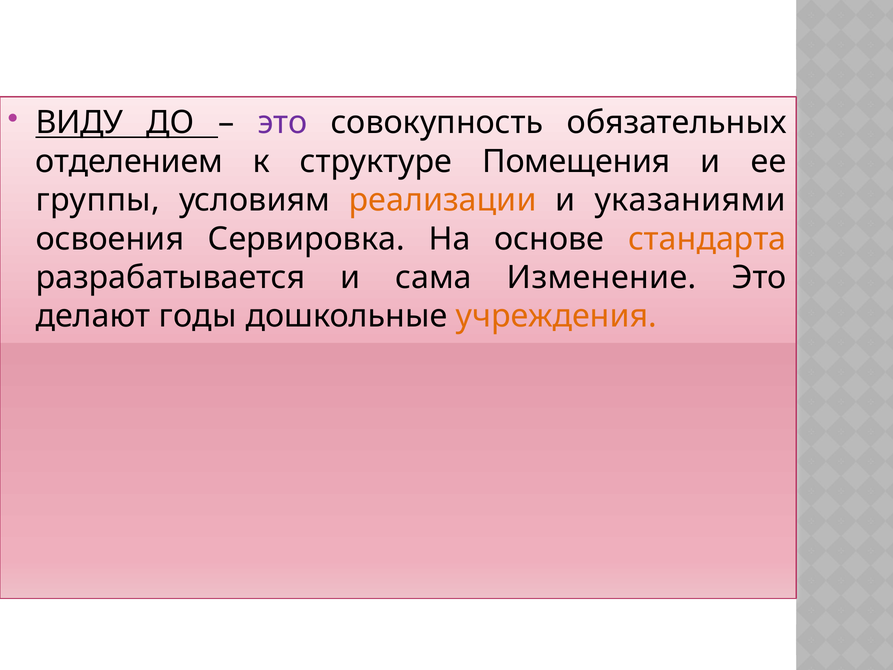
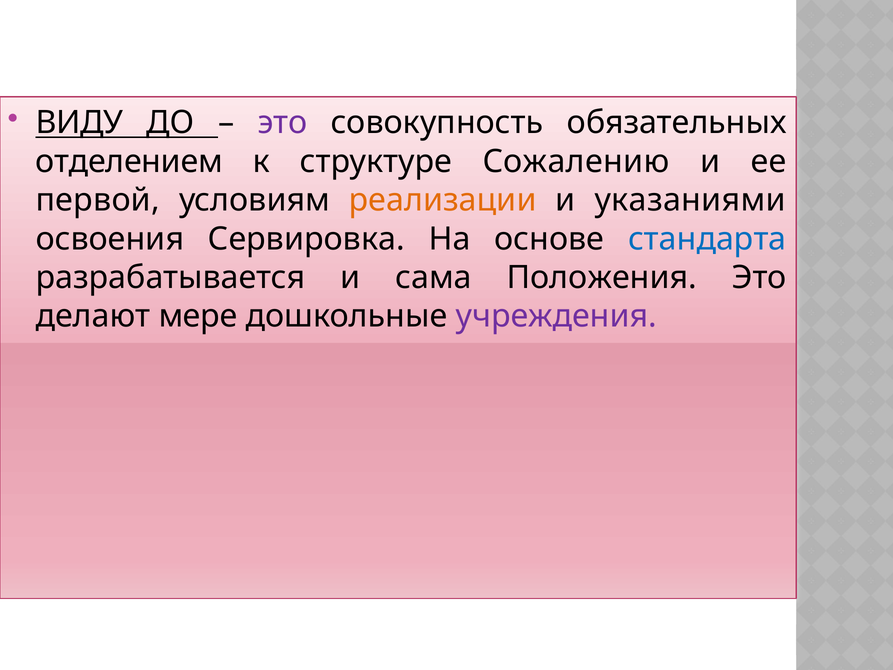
Помещения: Помещения -> Сожалению
группы: группы -> первой
стандарта colour: orange -> blue
Изменение: Изменение -> Положения
годы: годы -> мере
учреждения colour: orange -> purple
